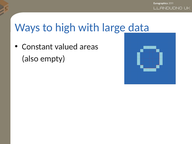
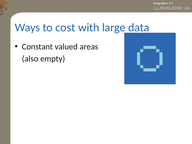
high: high -> cost
